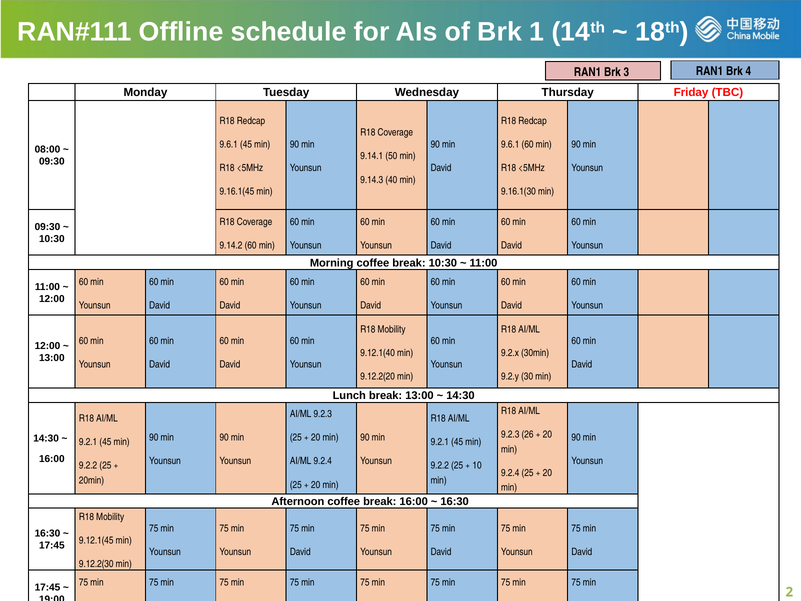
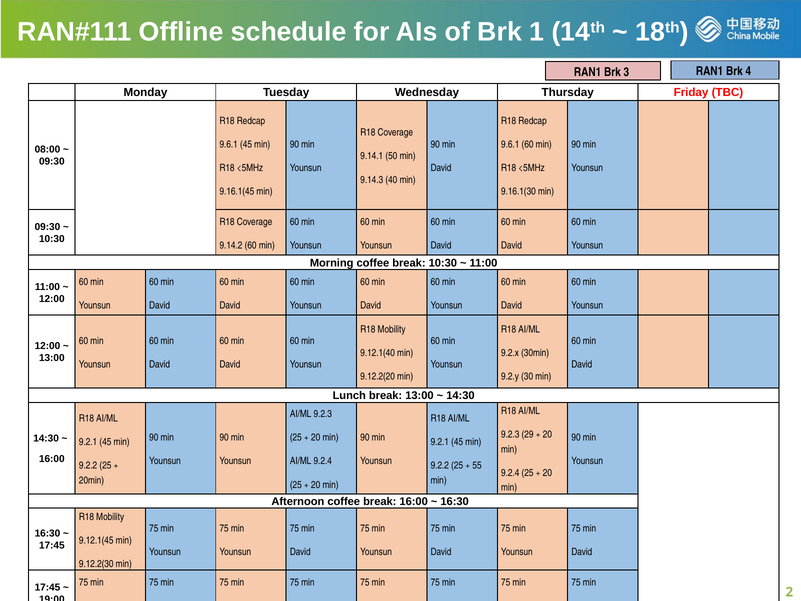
26: 26 -> 29
10: 10 -> 55
